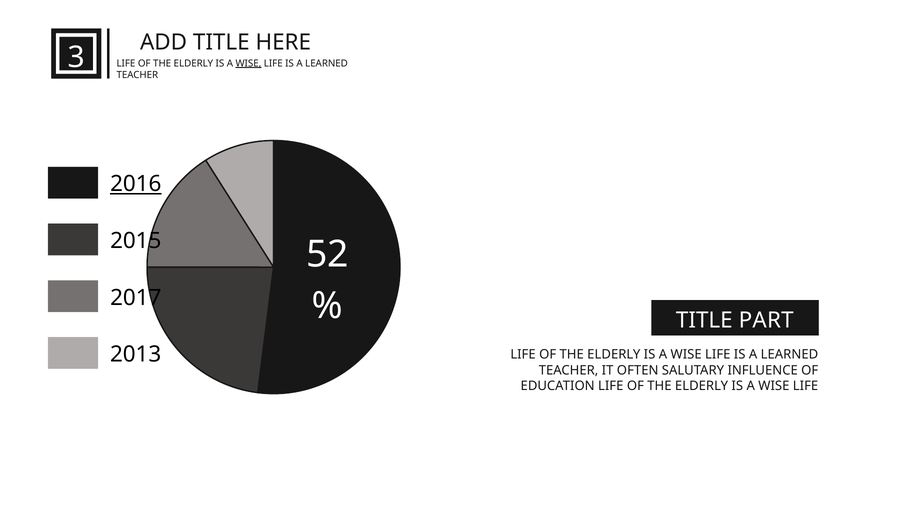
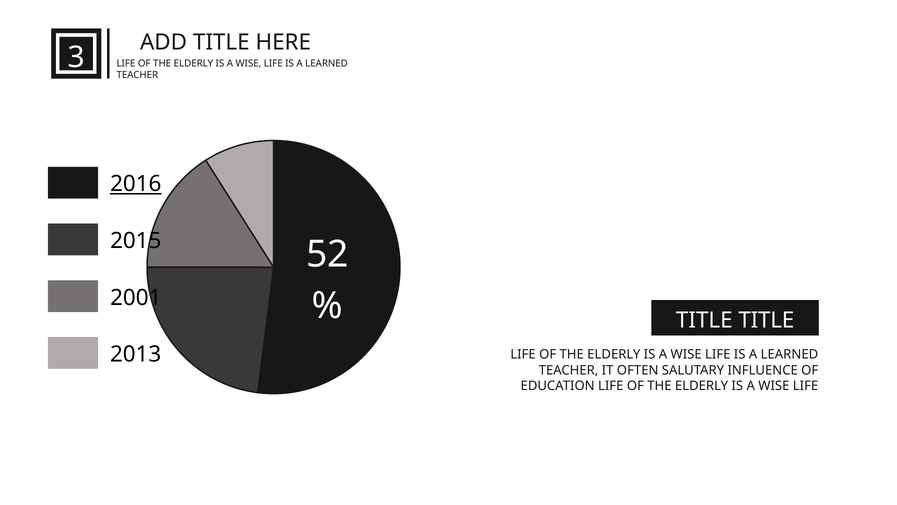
WISE at (248, 63) underline: present -> none
2017: 2017 -> 2001
TITLE PART: PART -> TITLE
